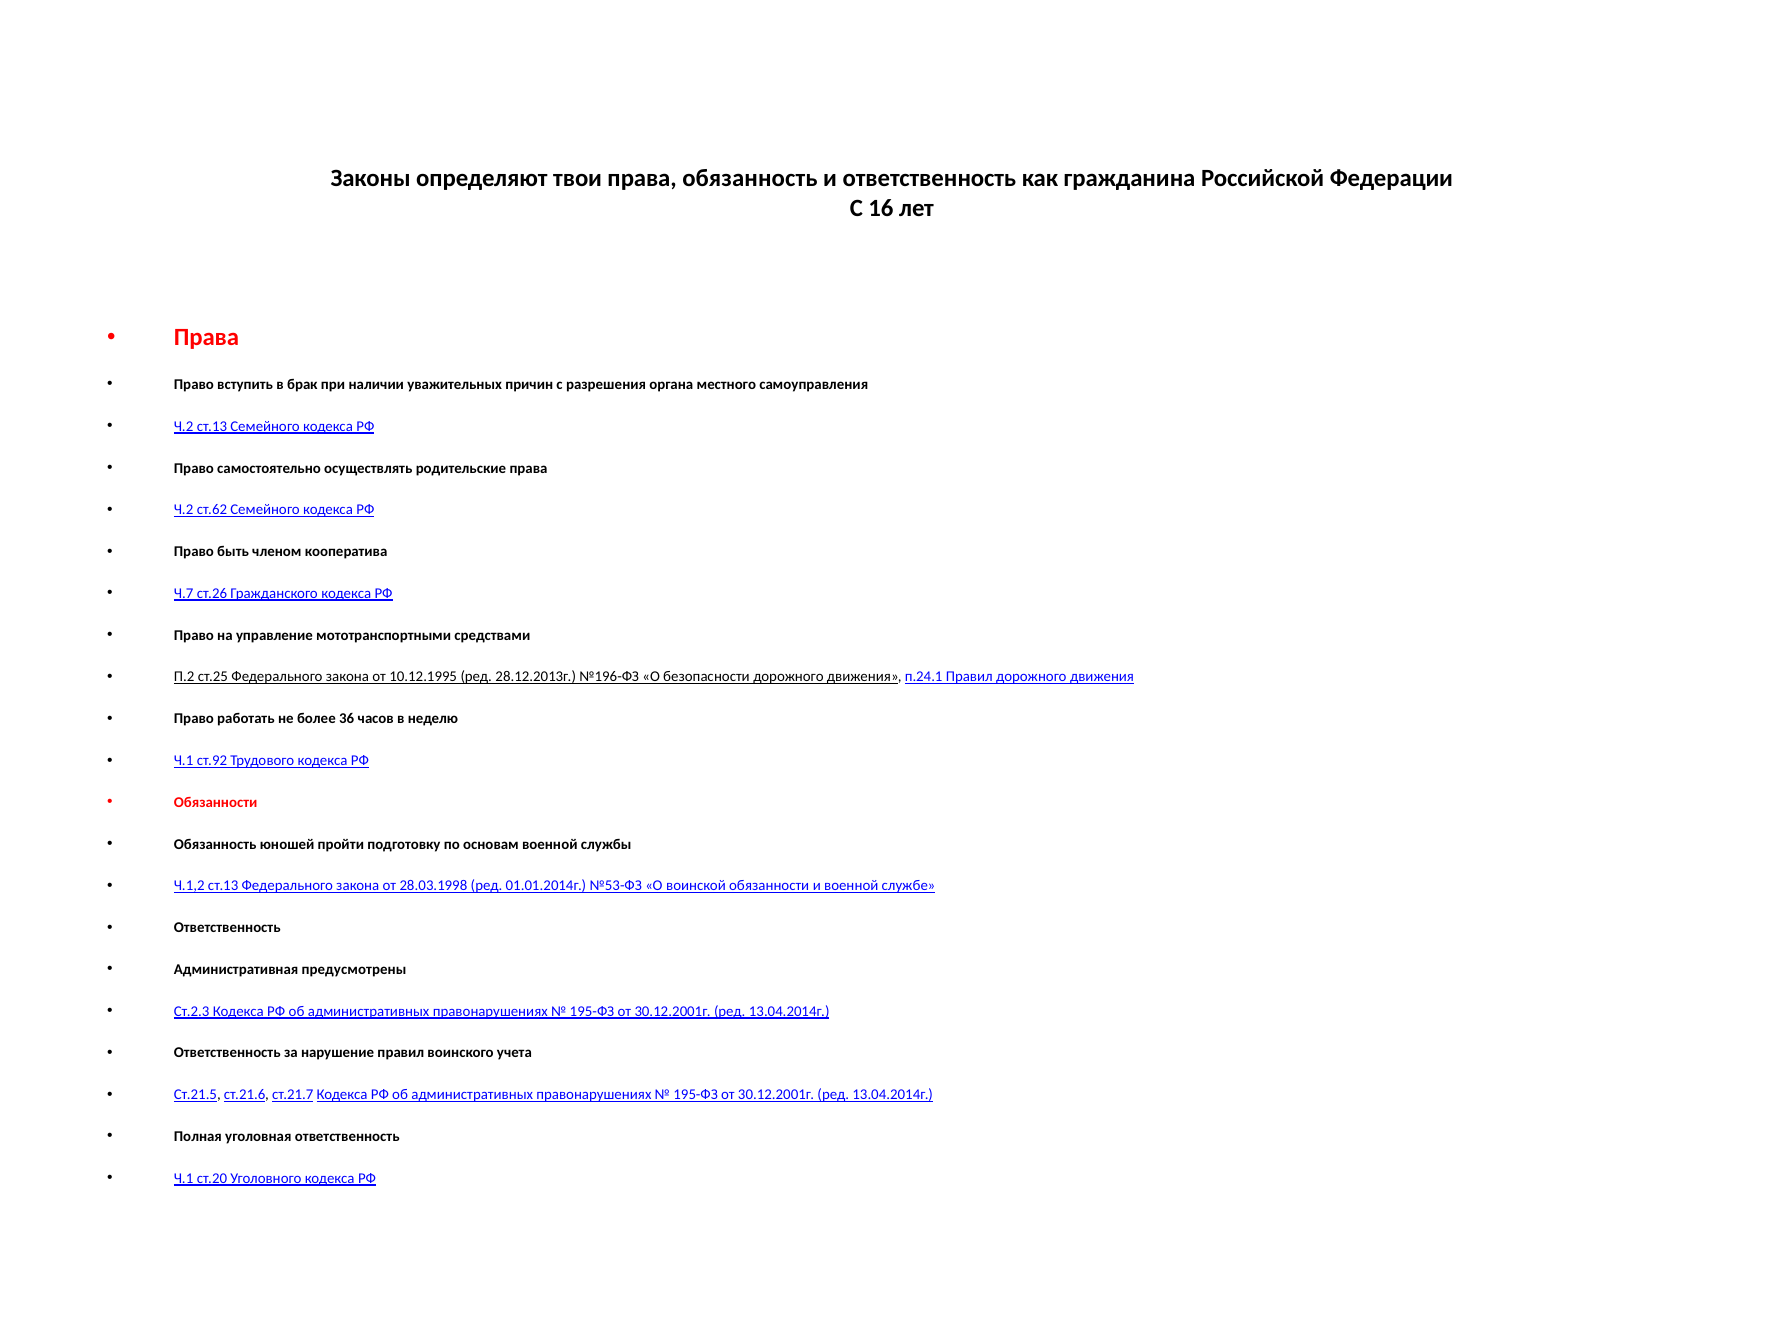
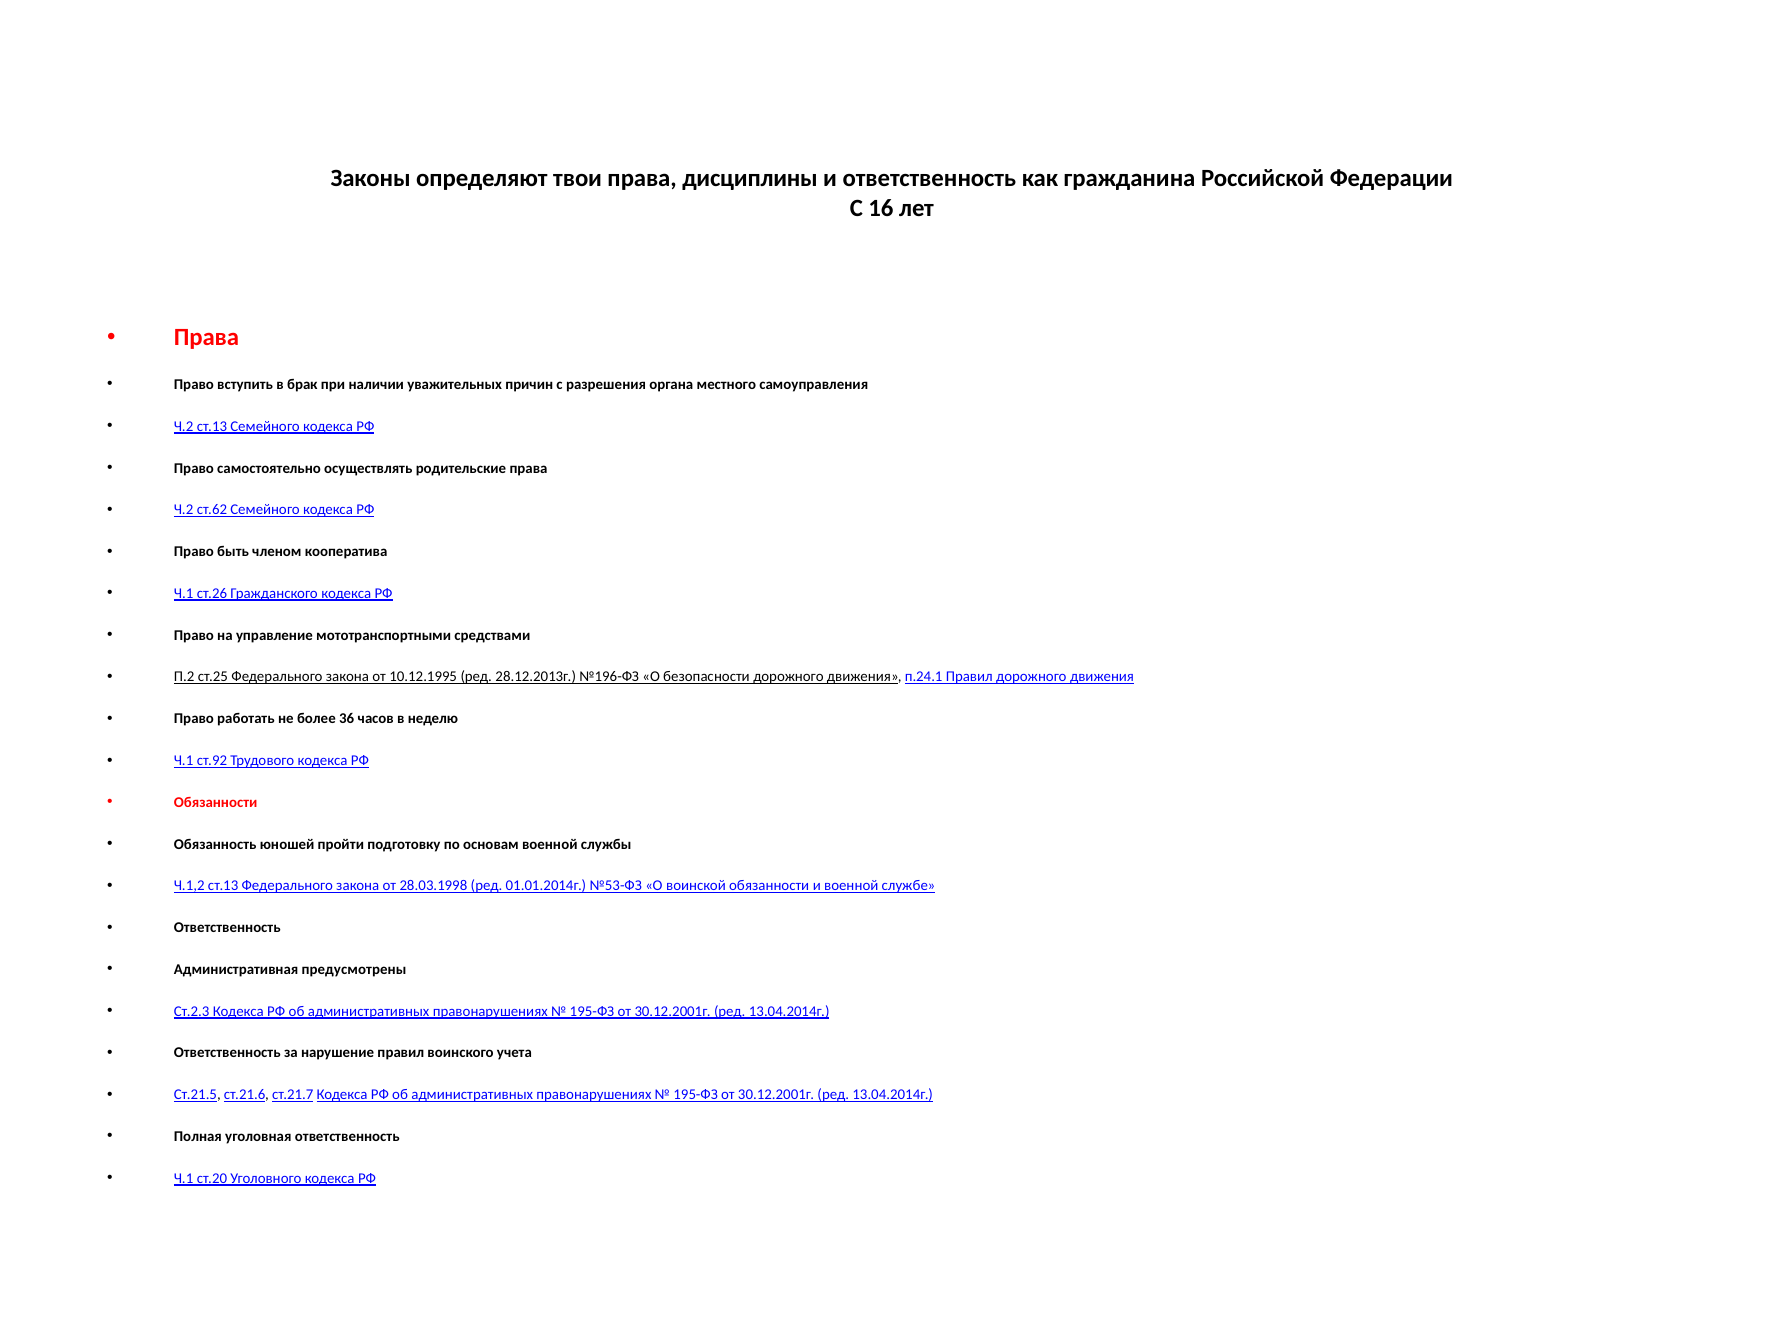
права обязанность: обязанность -> дисциплины
Ч.7 at (184, 593): Ч.7 -> Ч.1
